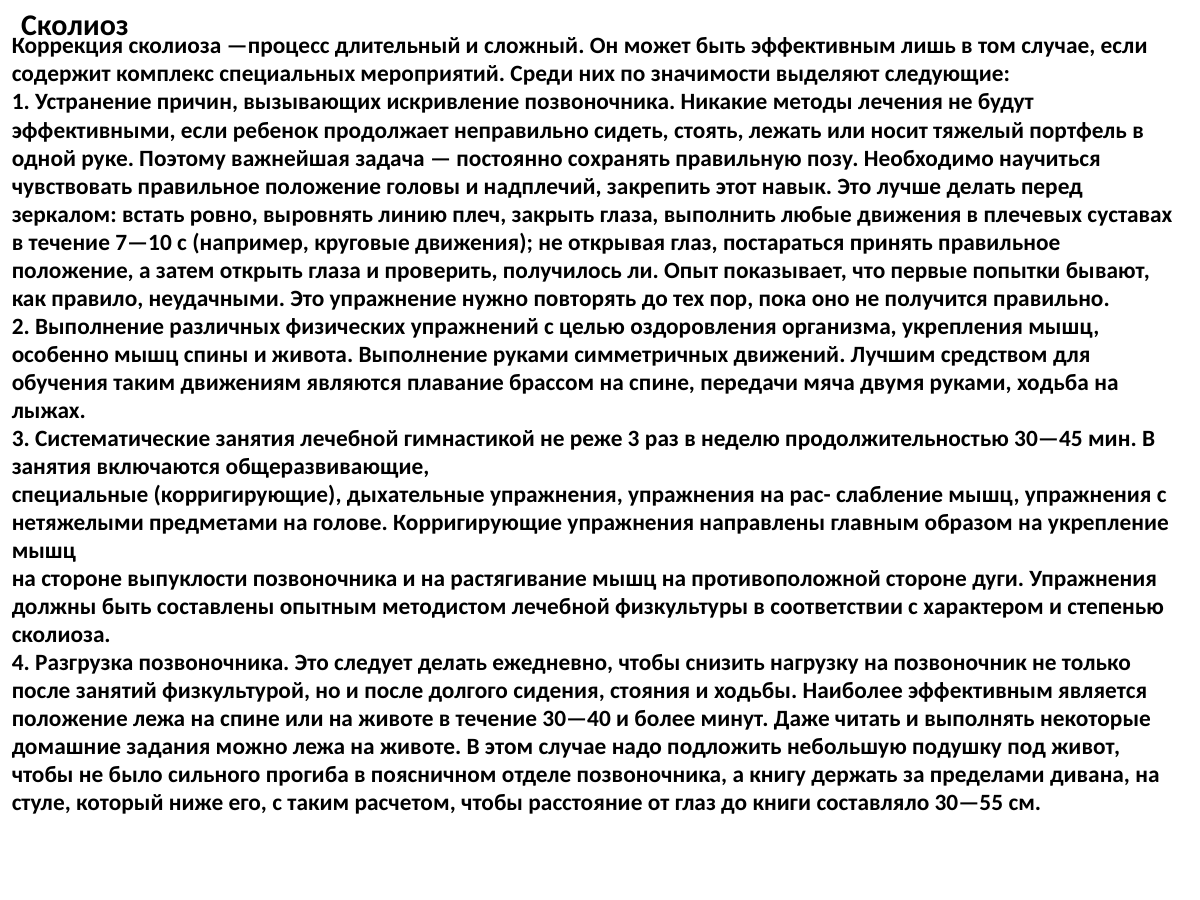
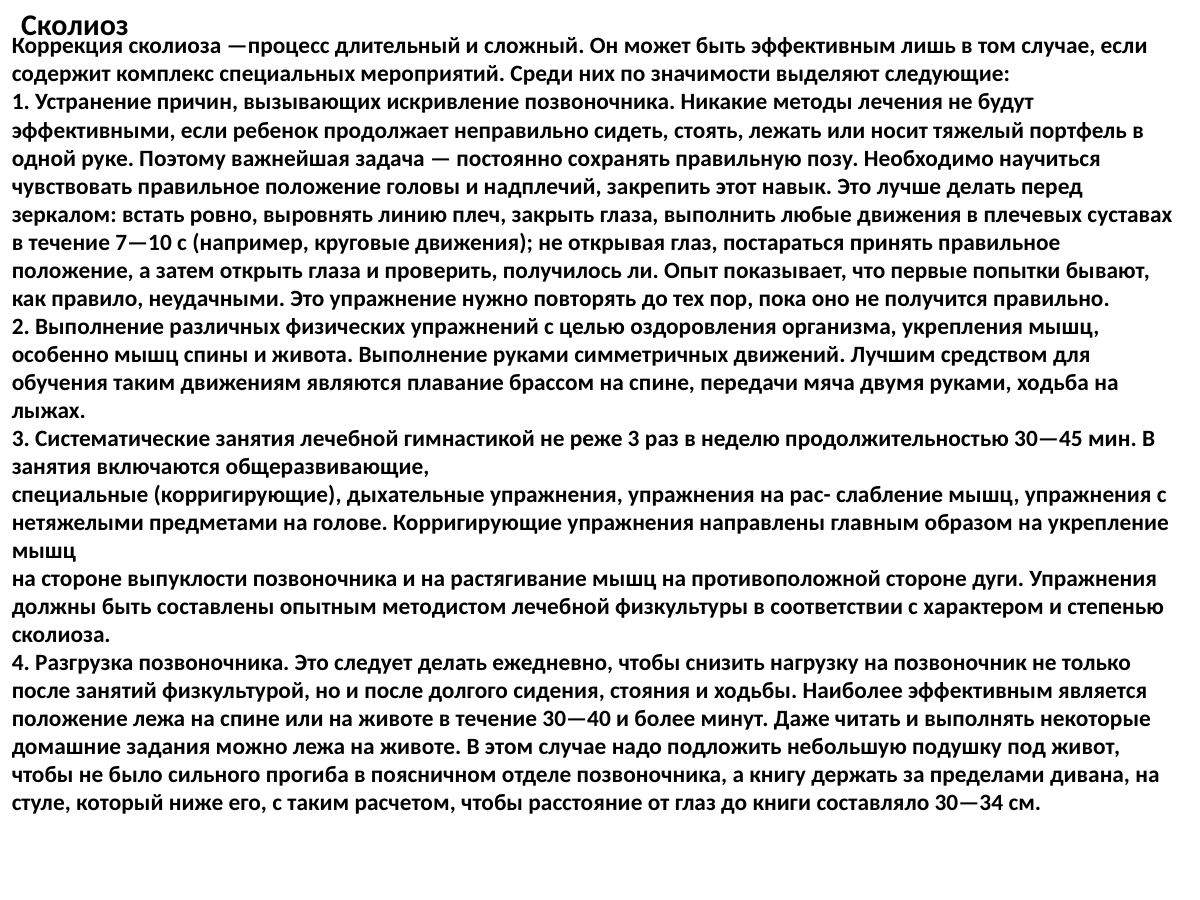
30—55: 30—55 -> 30—34
